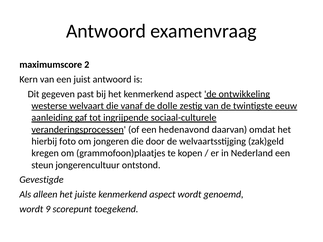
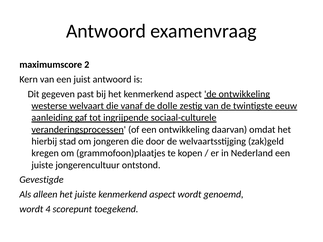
een hedenavond: hedenavond -> ontwikkeling
foto: foto -> stad
steun at (42, 165): steun -> juiste
9: 9 -> 4
